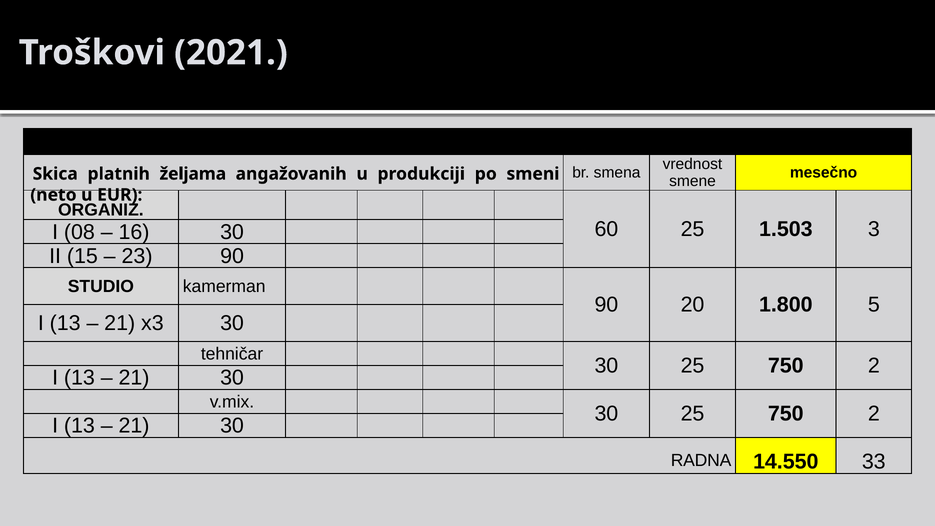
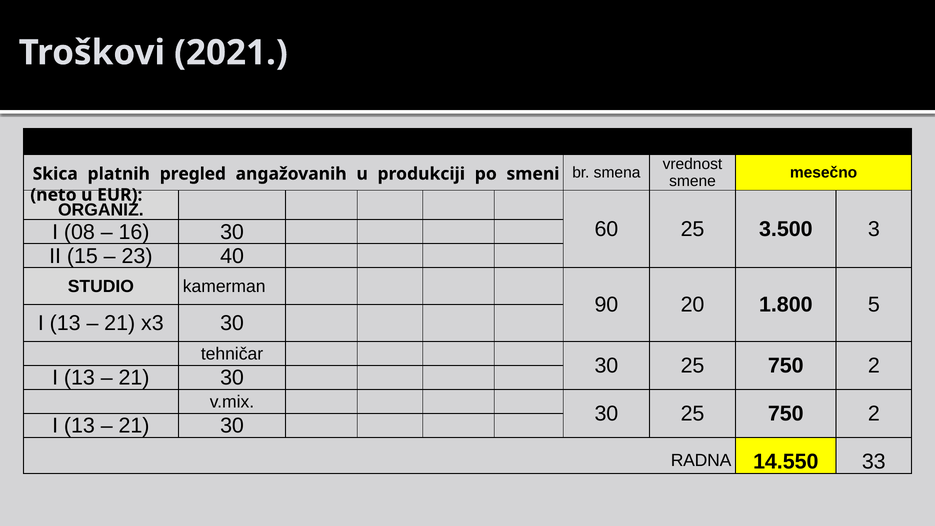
željama: željama -> pregled
1.503: 1.503 -> 3.500
23 90: 90 -> 40
